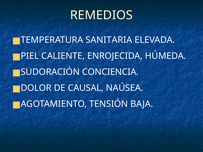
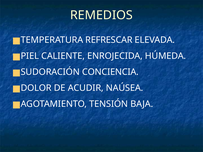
SANITARIA: SANITARIA -> REFRESCAR
CAUSAL: CAUSAL -> ACUDIR
